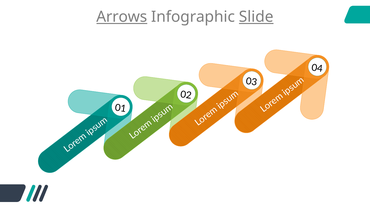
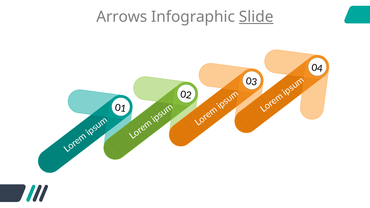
Arrows underline: present -> none
